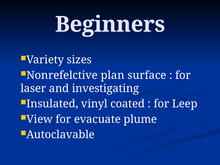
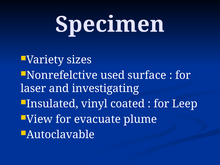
Beginners: Beginners -> Specimen
plan: plan -> used
